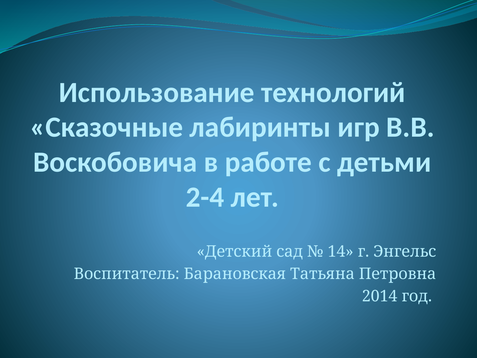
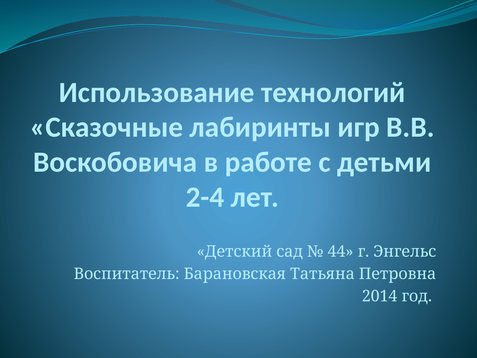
14: 14 -> 44
